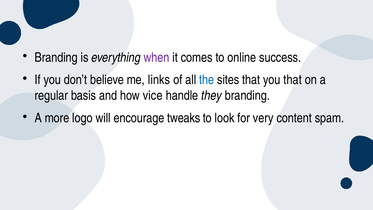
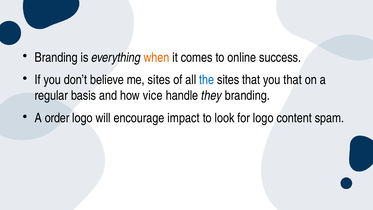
when colour: purple -> orange
me links: links -> sites
more: more -> order
tweaks: tweaks -> impact
for very: very -> logo
